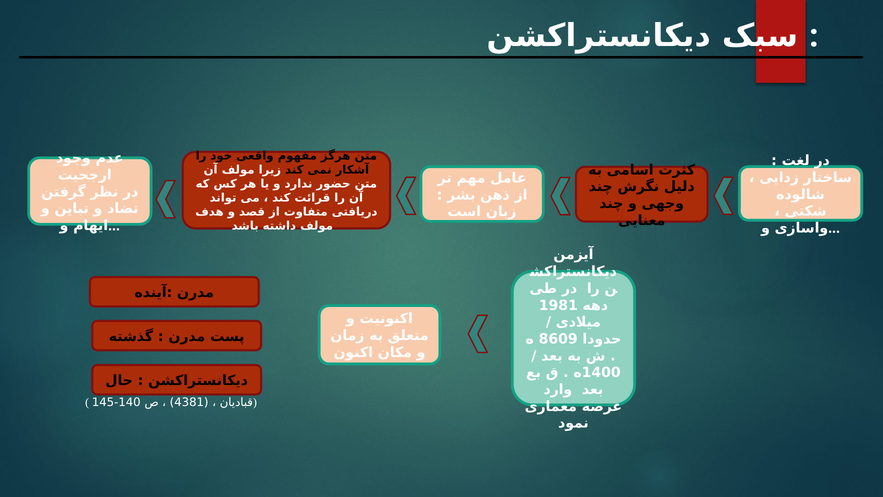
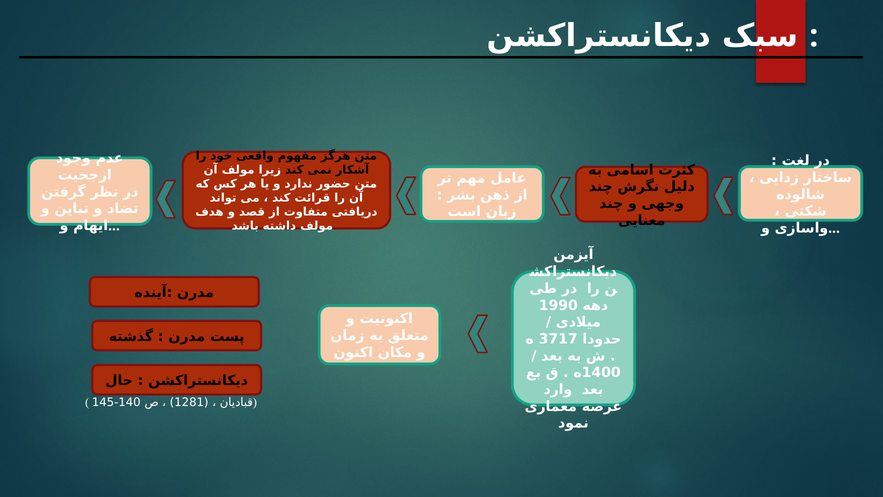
1981: 1981 -> 1990
8609: 8609 -> 3717
4381: 4381 -> 1281
